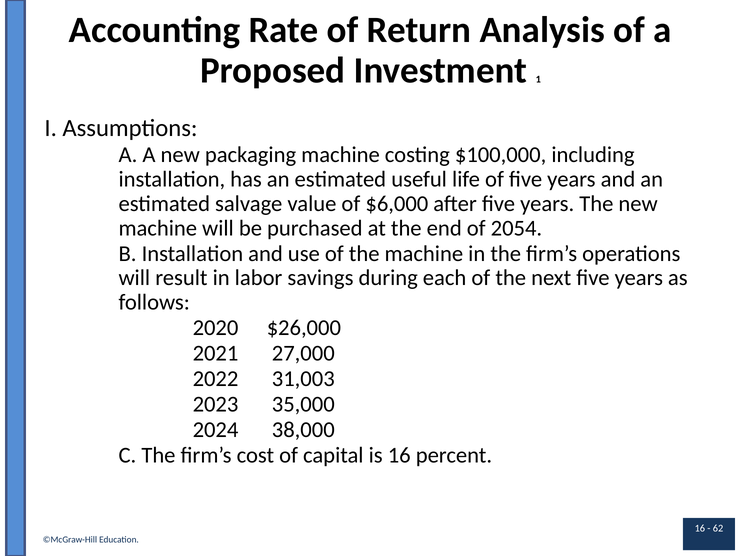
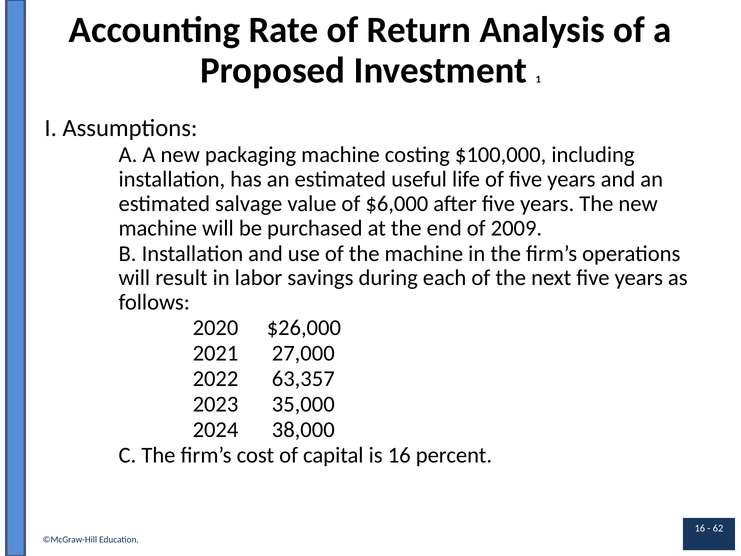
2054: 2054 -> 2009
31,003: 31,003 -> 63,357
